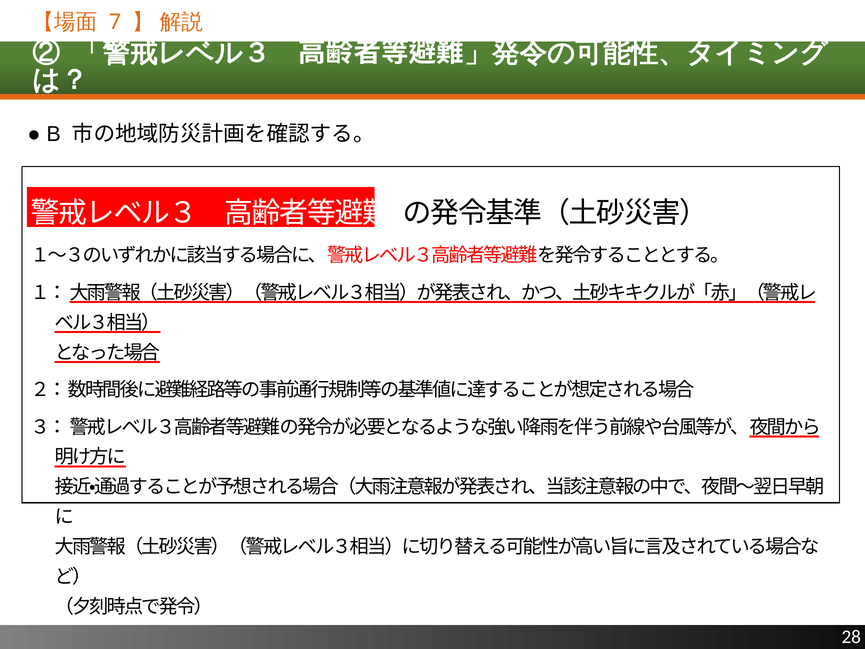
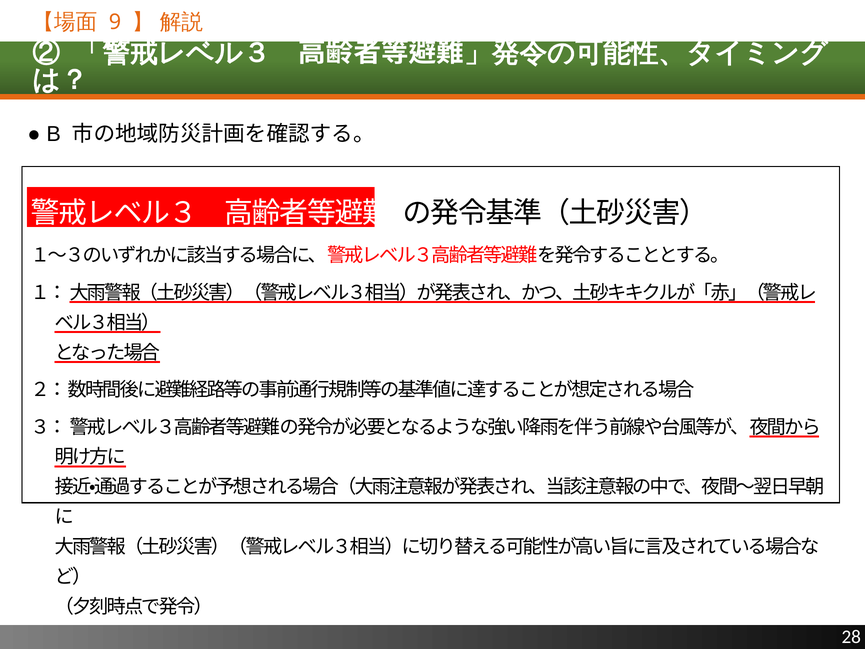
7: 7 -> 9
